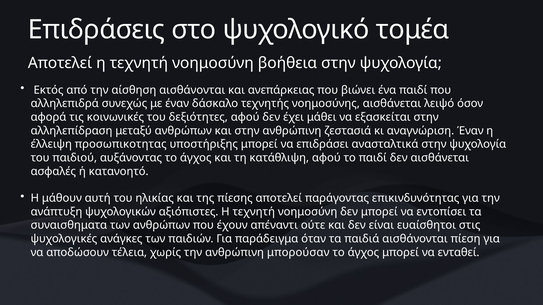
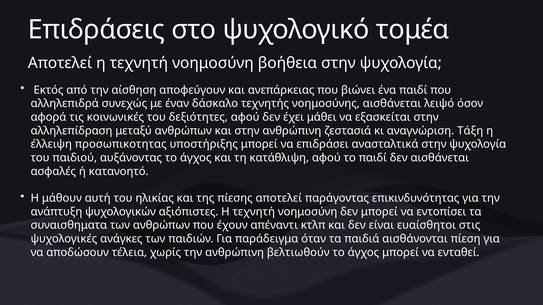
αίσθηση αισθάνονται: αισθάνονται -> αποφεύγουν
αναγνώριση Έναν: Έναν -> Τάξη
ούτε: ούτε -> κτλπ
μπορούσαν: μπορούσαν -> βελτιωθούν
